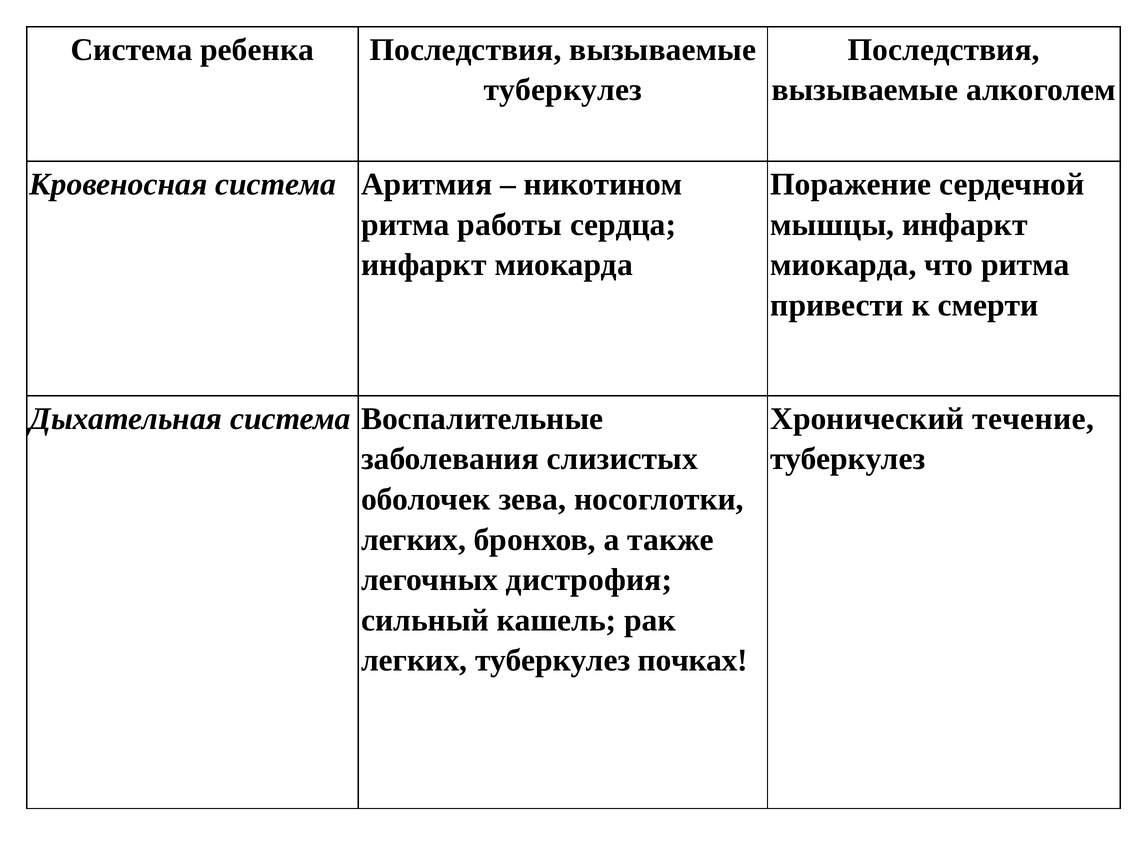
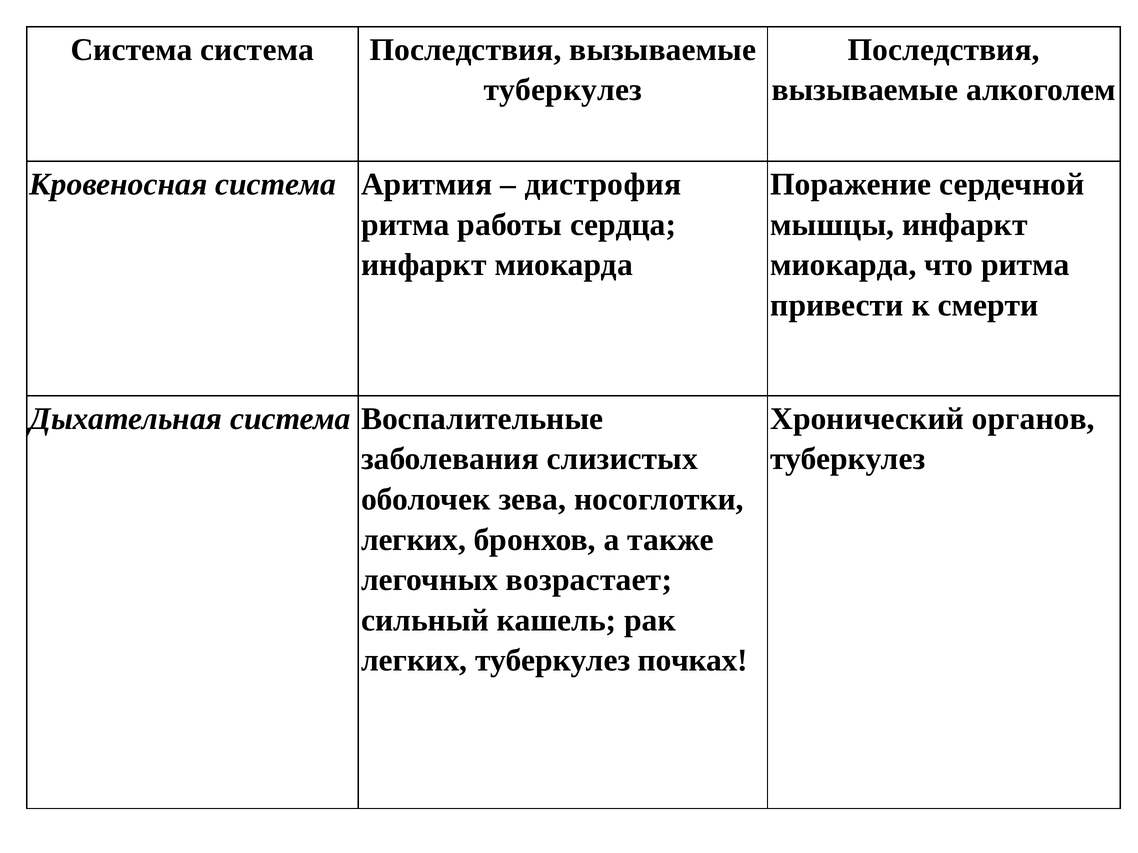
Система ребенка: ребенка -> система
никотином: никотином -> дистрофия
течение: течение -> органов
дистрофия: дистрофия -> возрастает
